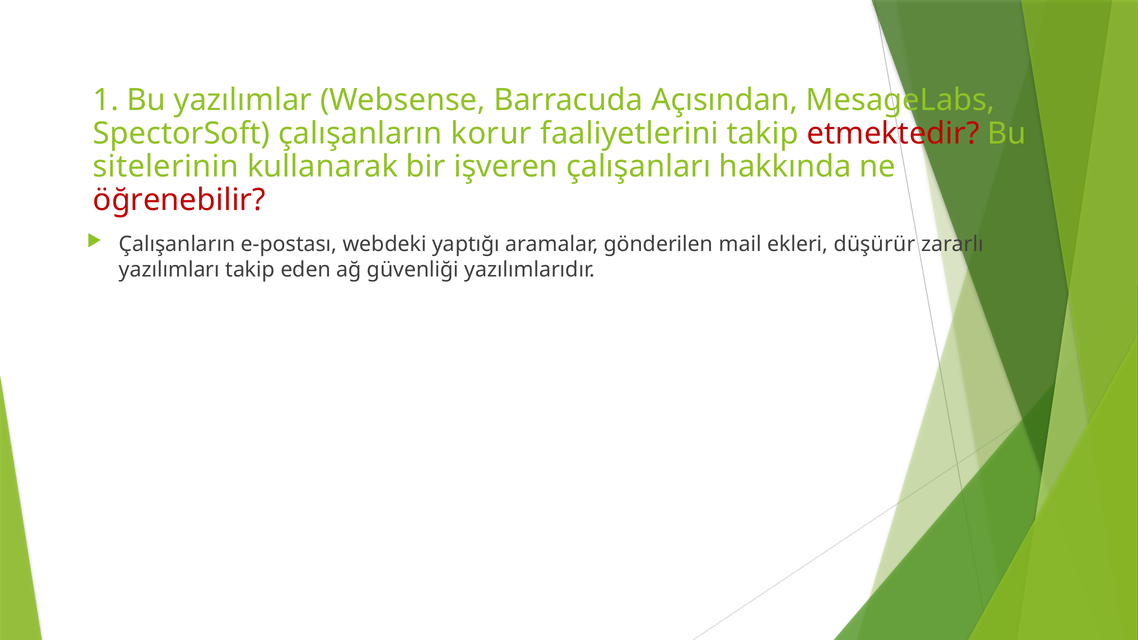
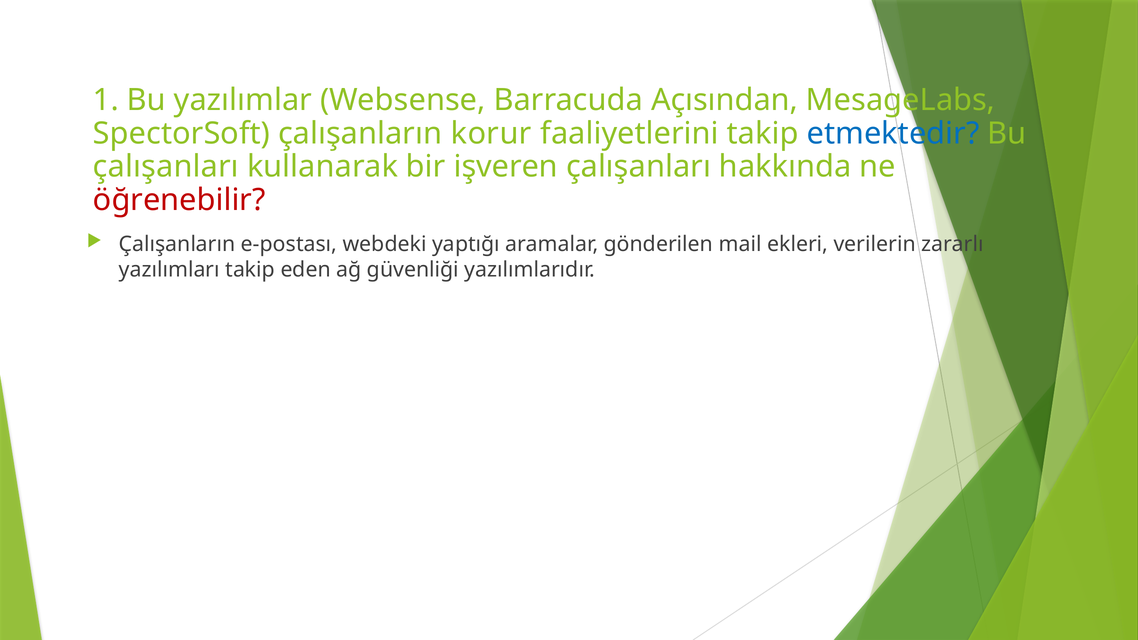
etmektedir colour: red -> blue
sitelerinin at (166, 167): sitelerinin -> çalışanları
düşürür: düşürür -> verilerin
